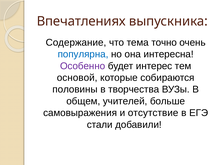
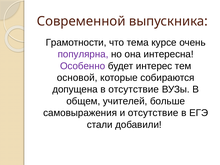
Впечатлениях: Впечатлениях -> Современной
Содержание: Содержание -> Грамотности
точно: точно -> курсе
популярна colour: blue -> purple
половины: половины -> допущена
в творчества: творчества -> отсутствие
